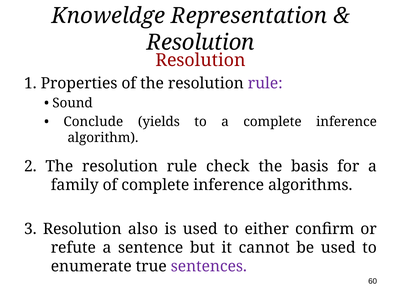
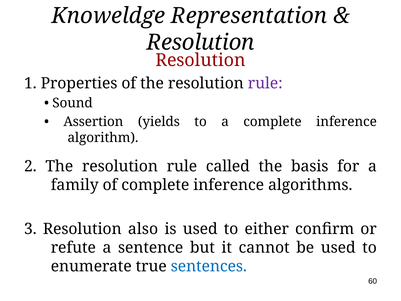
Conclude: Conclude -> Assertion
check: check -> called
sentences colour: purple -> blue
